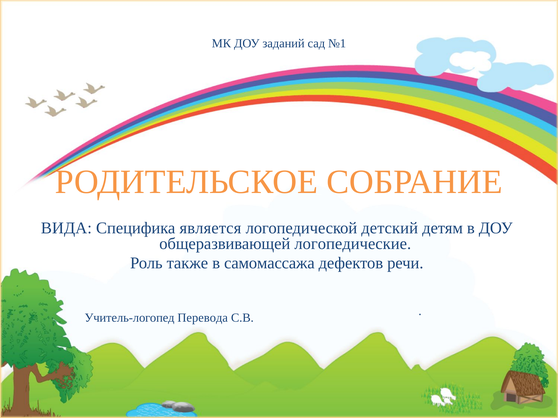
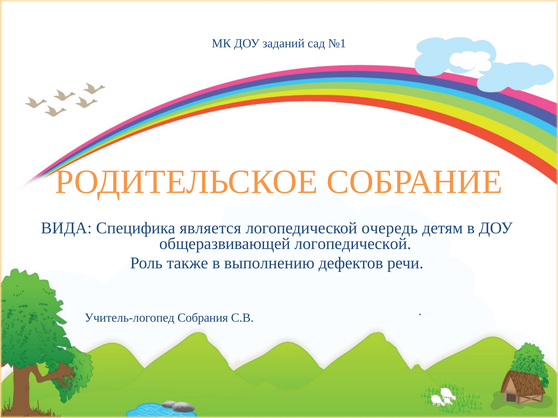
детский: детский -> очередь
общеразвивающей логопедические: логопедические -> логопедической
самомассажа: самомассажа -> выполнению
Перевода: Перевода -> Собрания
